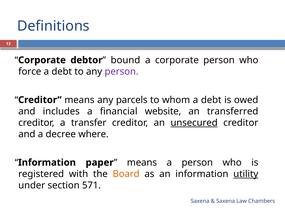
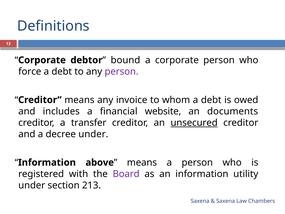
parcels: parcels -> invoice
transferred: transferred -> documents
decree where: where -> under
paper: paper -> above
Board colour: orange -> purple
utility underline: present -> none
571: 571 -> 213
